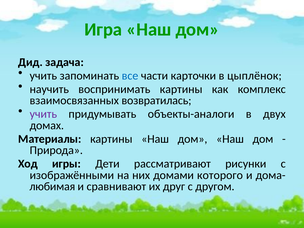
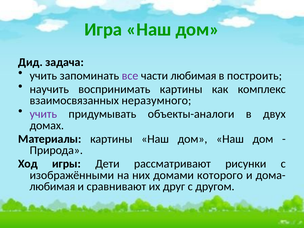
все colour: blue -> purple
части карточки: карточки -> любимая
цыплёнок: цыплёнок -> построить
возвратилась: возвратилась -> неразумного
